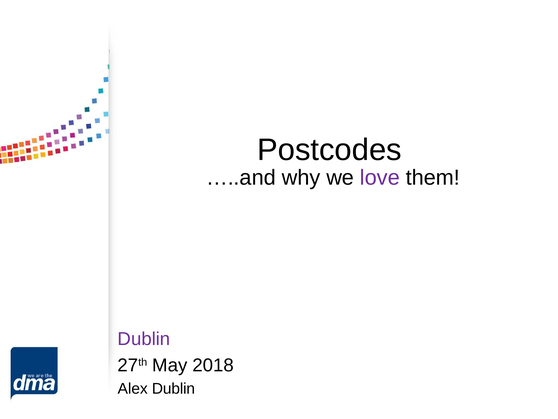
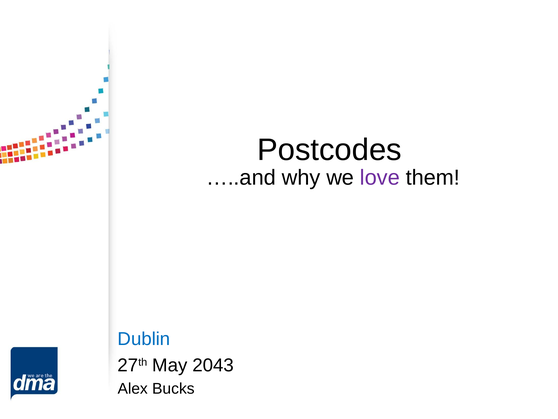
Dublin at (144, 339) colour: purple -> blue
2018: 2018 -> 2043
Alex Dublin: Dublin -> Bucks
